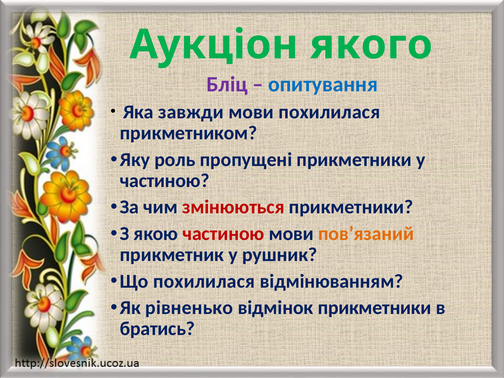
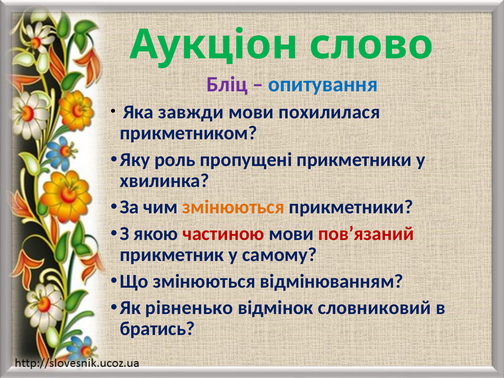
якого: якого -> слово
частиною at (165, 181): частиною -> хвилинка
змінюються at (233, 207) colour: red -> orange
пов’язаний colour: orange -> red
рушник: рушник -> самому
Що похилилася: похилилася -> змінюються
відмінок прикметники: прикметники -> словниковий
